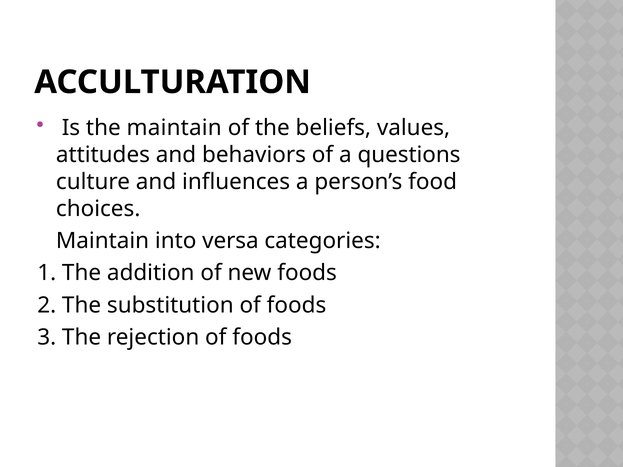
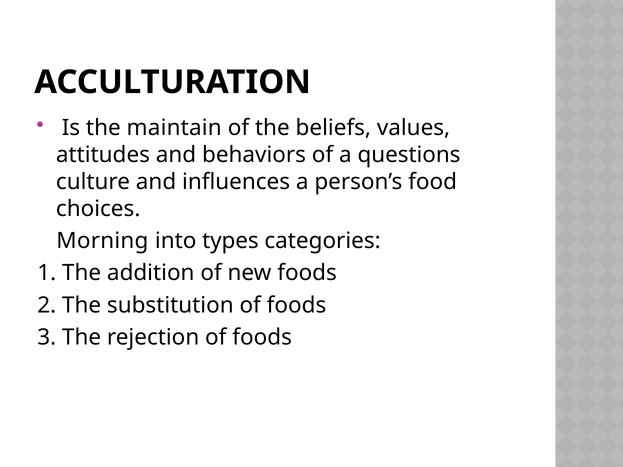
Maintain at (103, 241): Maintain -> Morning
versa: versa -> types
